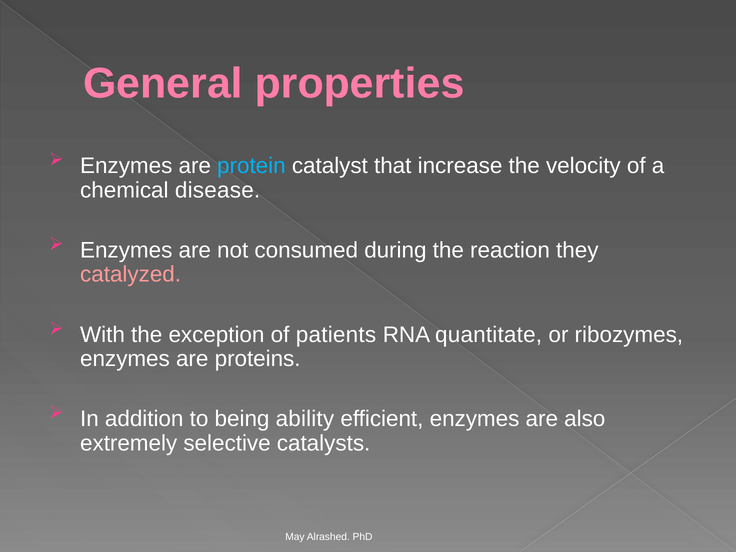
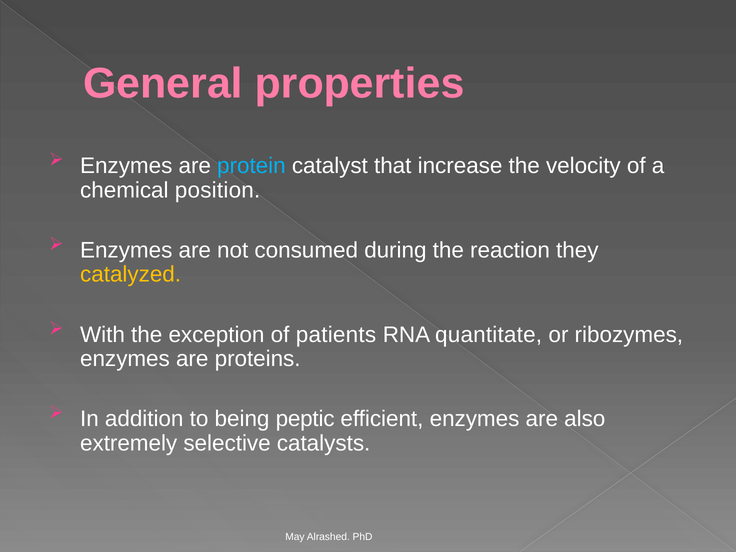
disease: disease -> position
catalyzed colour: pink -> yellow
ability: ability -> peptic
